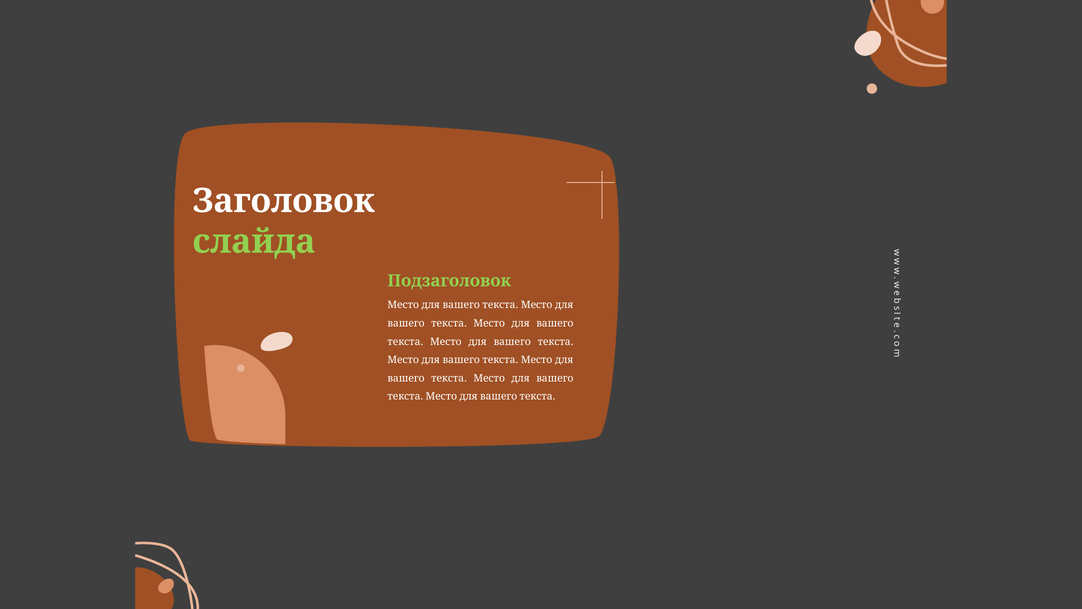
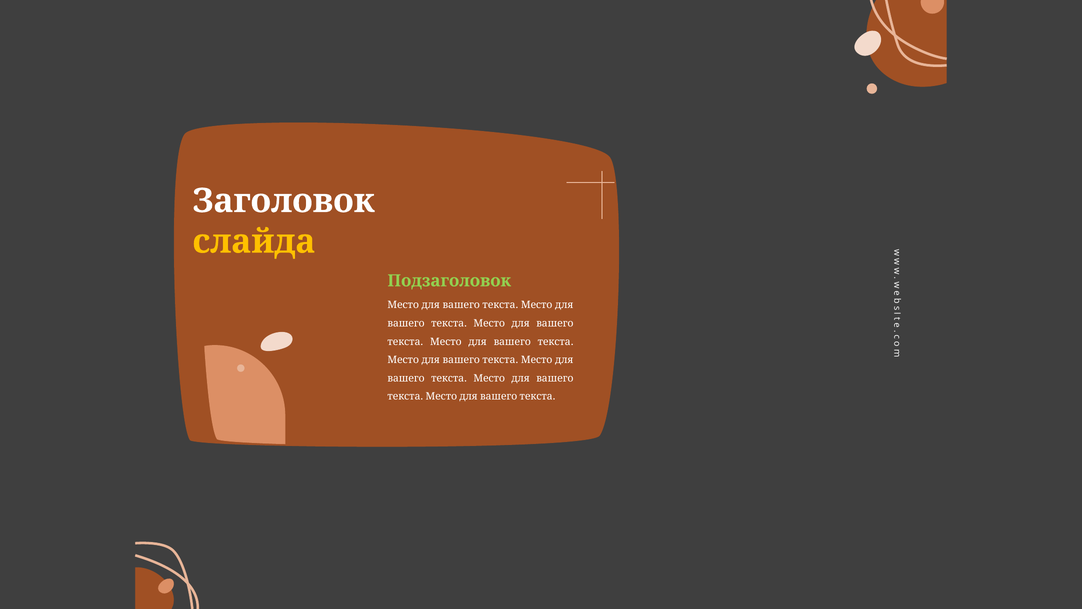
слайда colour: light green -> yellow
